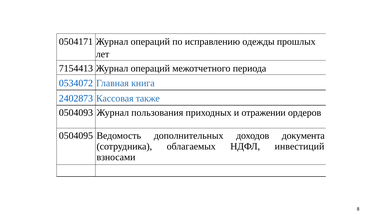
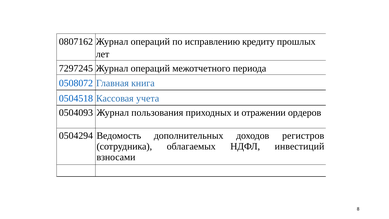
0504171: 0504171 -> 0807162
одежды: одежды -> кредиту
7154413: 7154413 -> 7297245
0534072: 0534072 -> 0508072
2402873: 2402873 -> 0504518
также: также -> учета
0504095: 0504095 -> 0504294
документа: документа -> регистров
